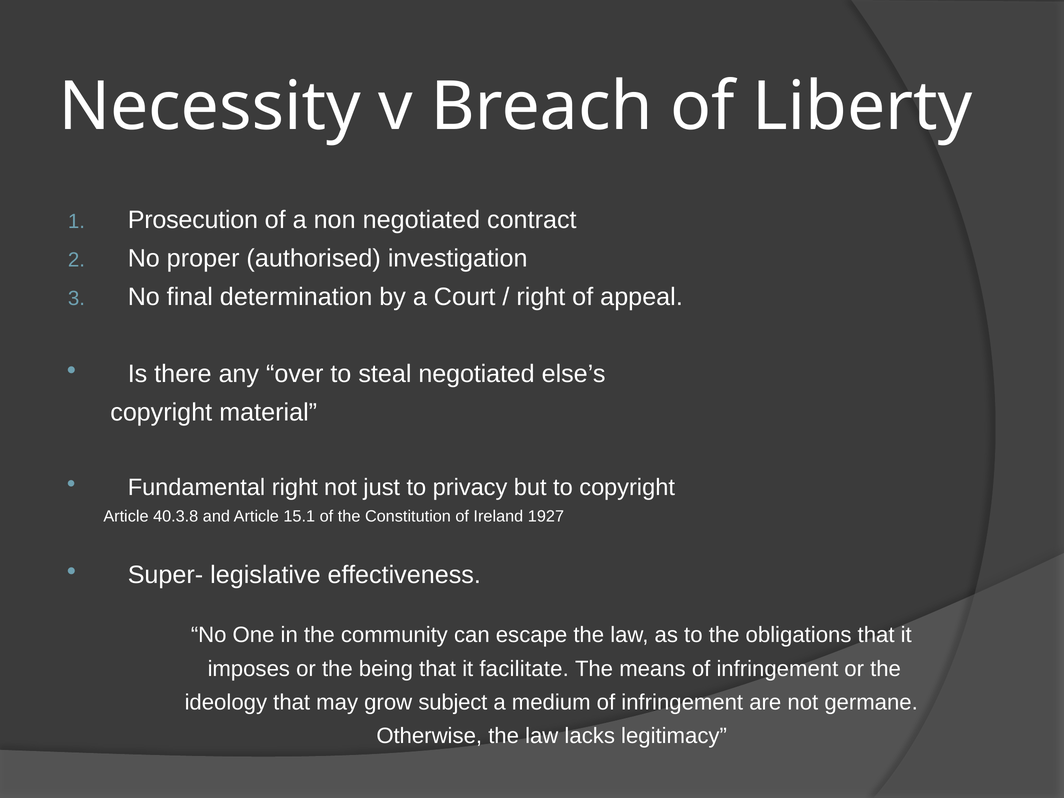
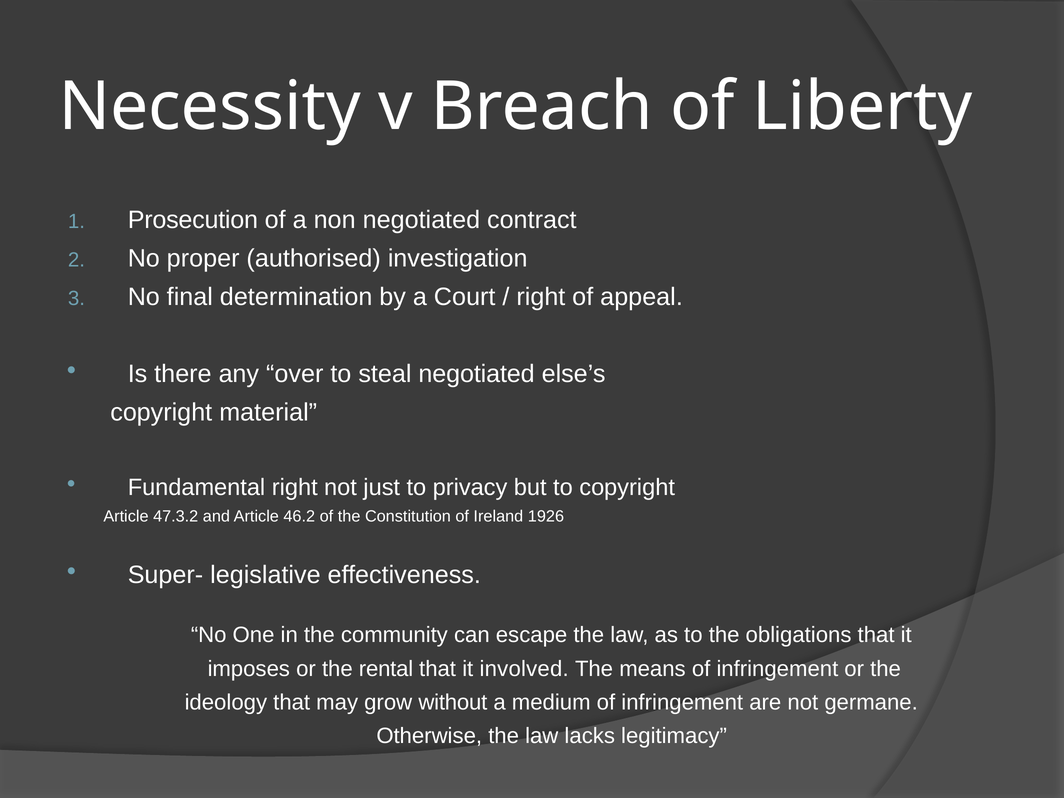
40.3.8: 40.3.8 -> 47.3.2
15.1: 15.1 -> 46.2
1927: 1927 -> 1926
being: being -> rental
facilitate: facilitate -> involved
subject: subject -> without
